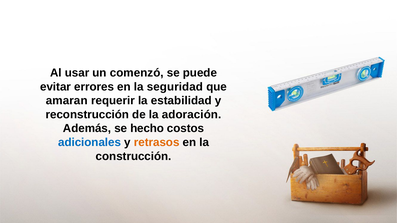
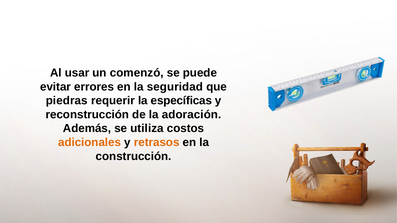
amaran: amaran -> piedras
estabilidad: estabilidad -> específicas
hecho: hecho -> utiliza
adicionales colour: blue -> orange
